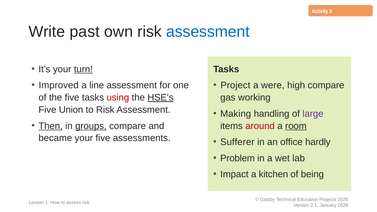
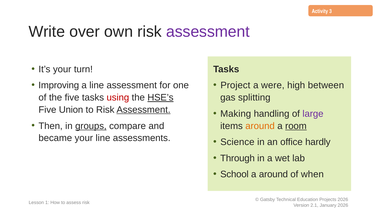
past: past -> over
assessment at (208, 32) colour: blue -> purple
turn underline: present -> none
Improved: Improved -> Improving
high compare: compare -> between
working: working -> splitting
Assessment at (144, 110) underline: none -> present
Then underline: present -> none
around at (260, 126) colour: red -> orange
your five: five -> line
Sufferer: Sufferer -> Science
Problem: Problem -> Through
Impact: Impact -> School
a kitchen: kitchen -> around
being: being -> when
